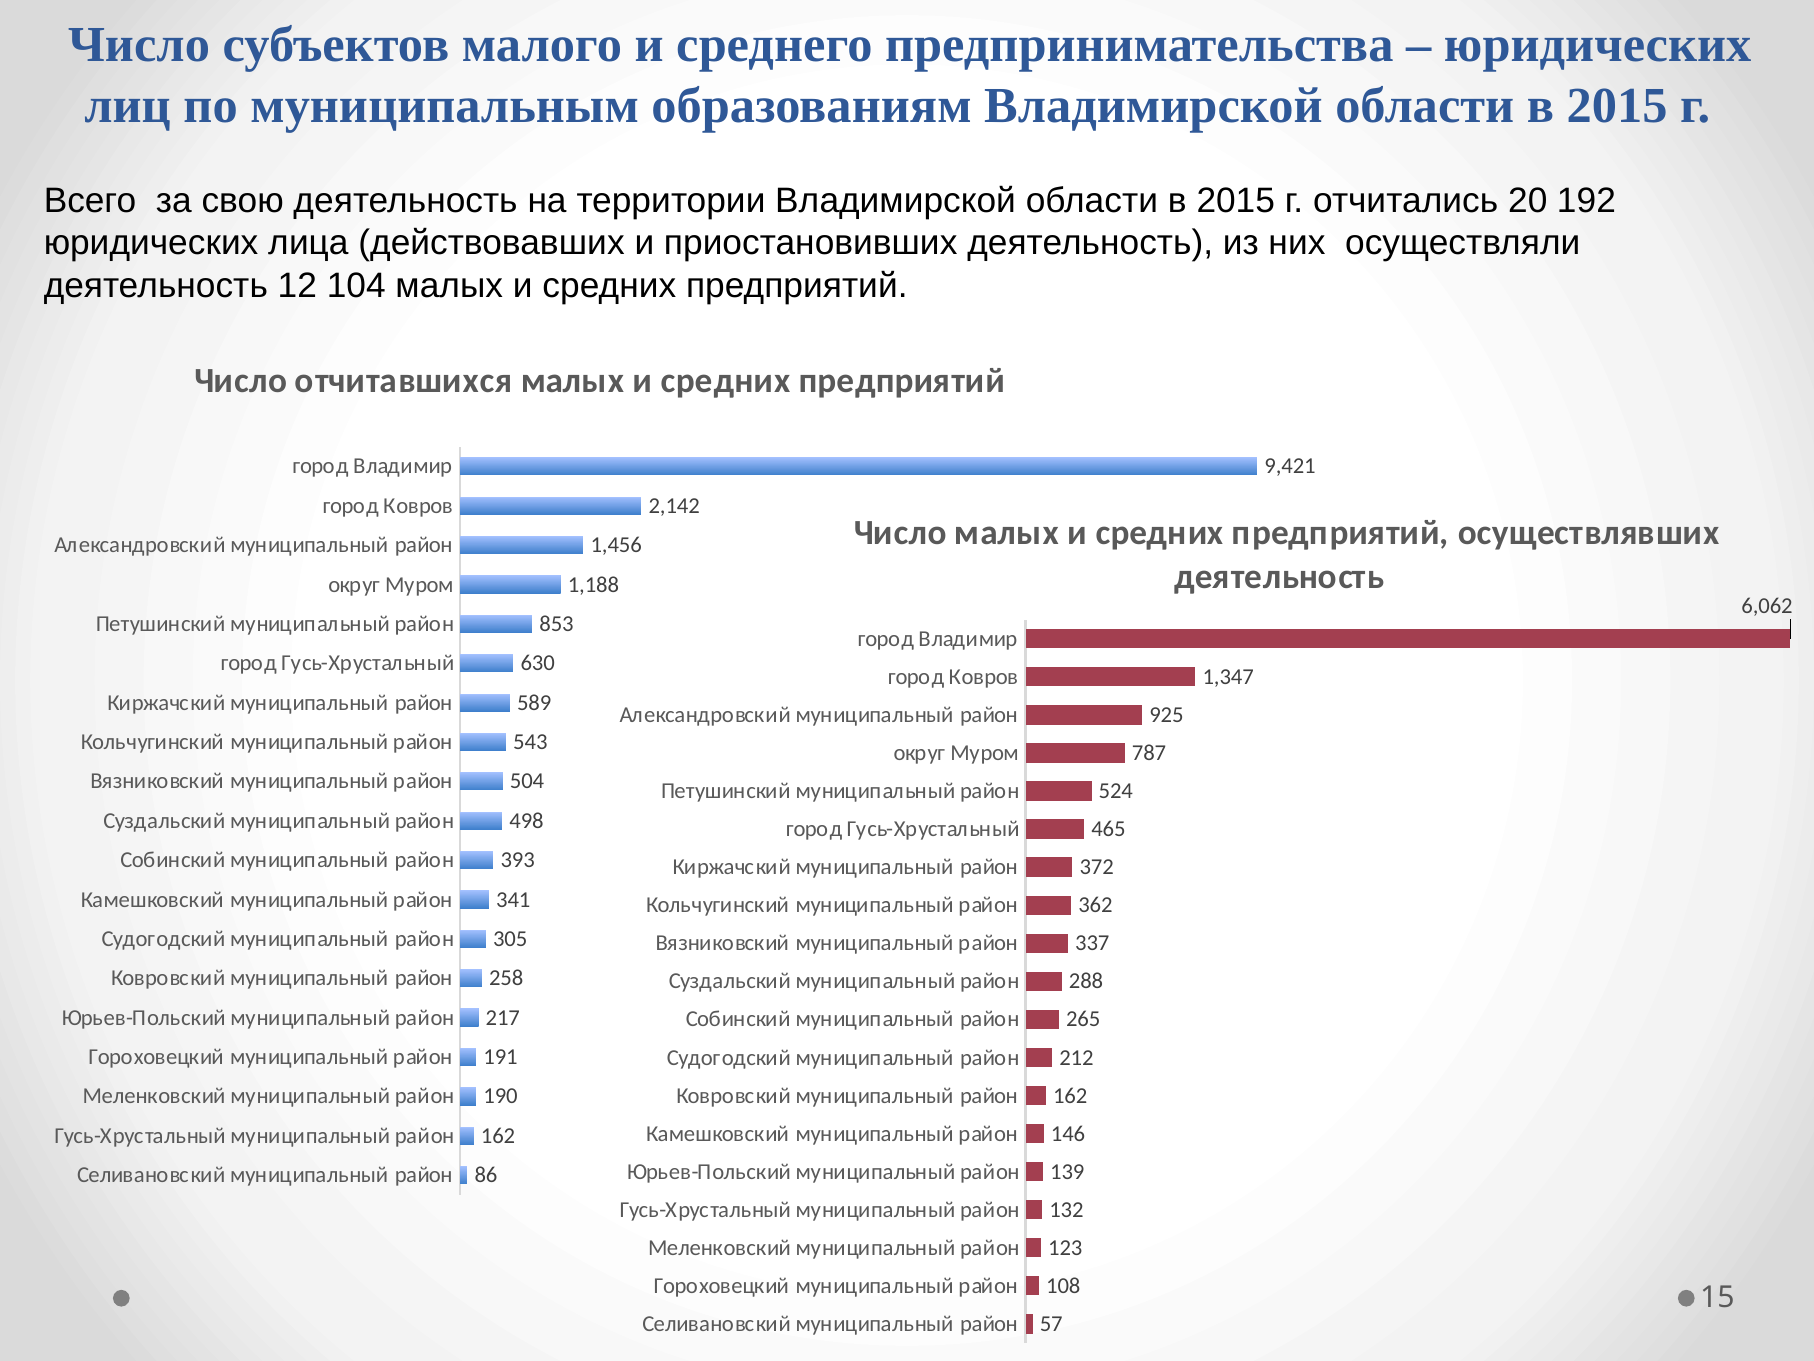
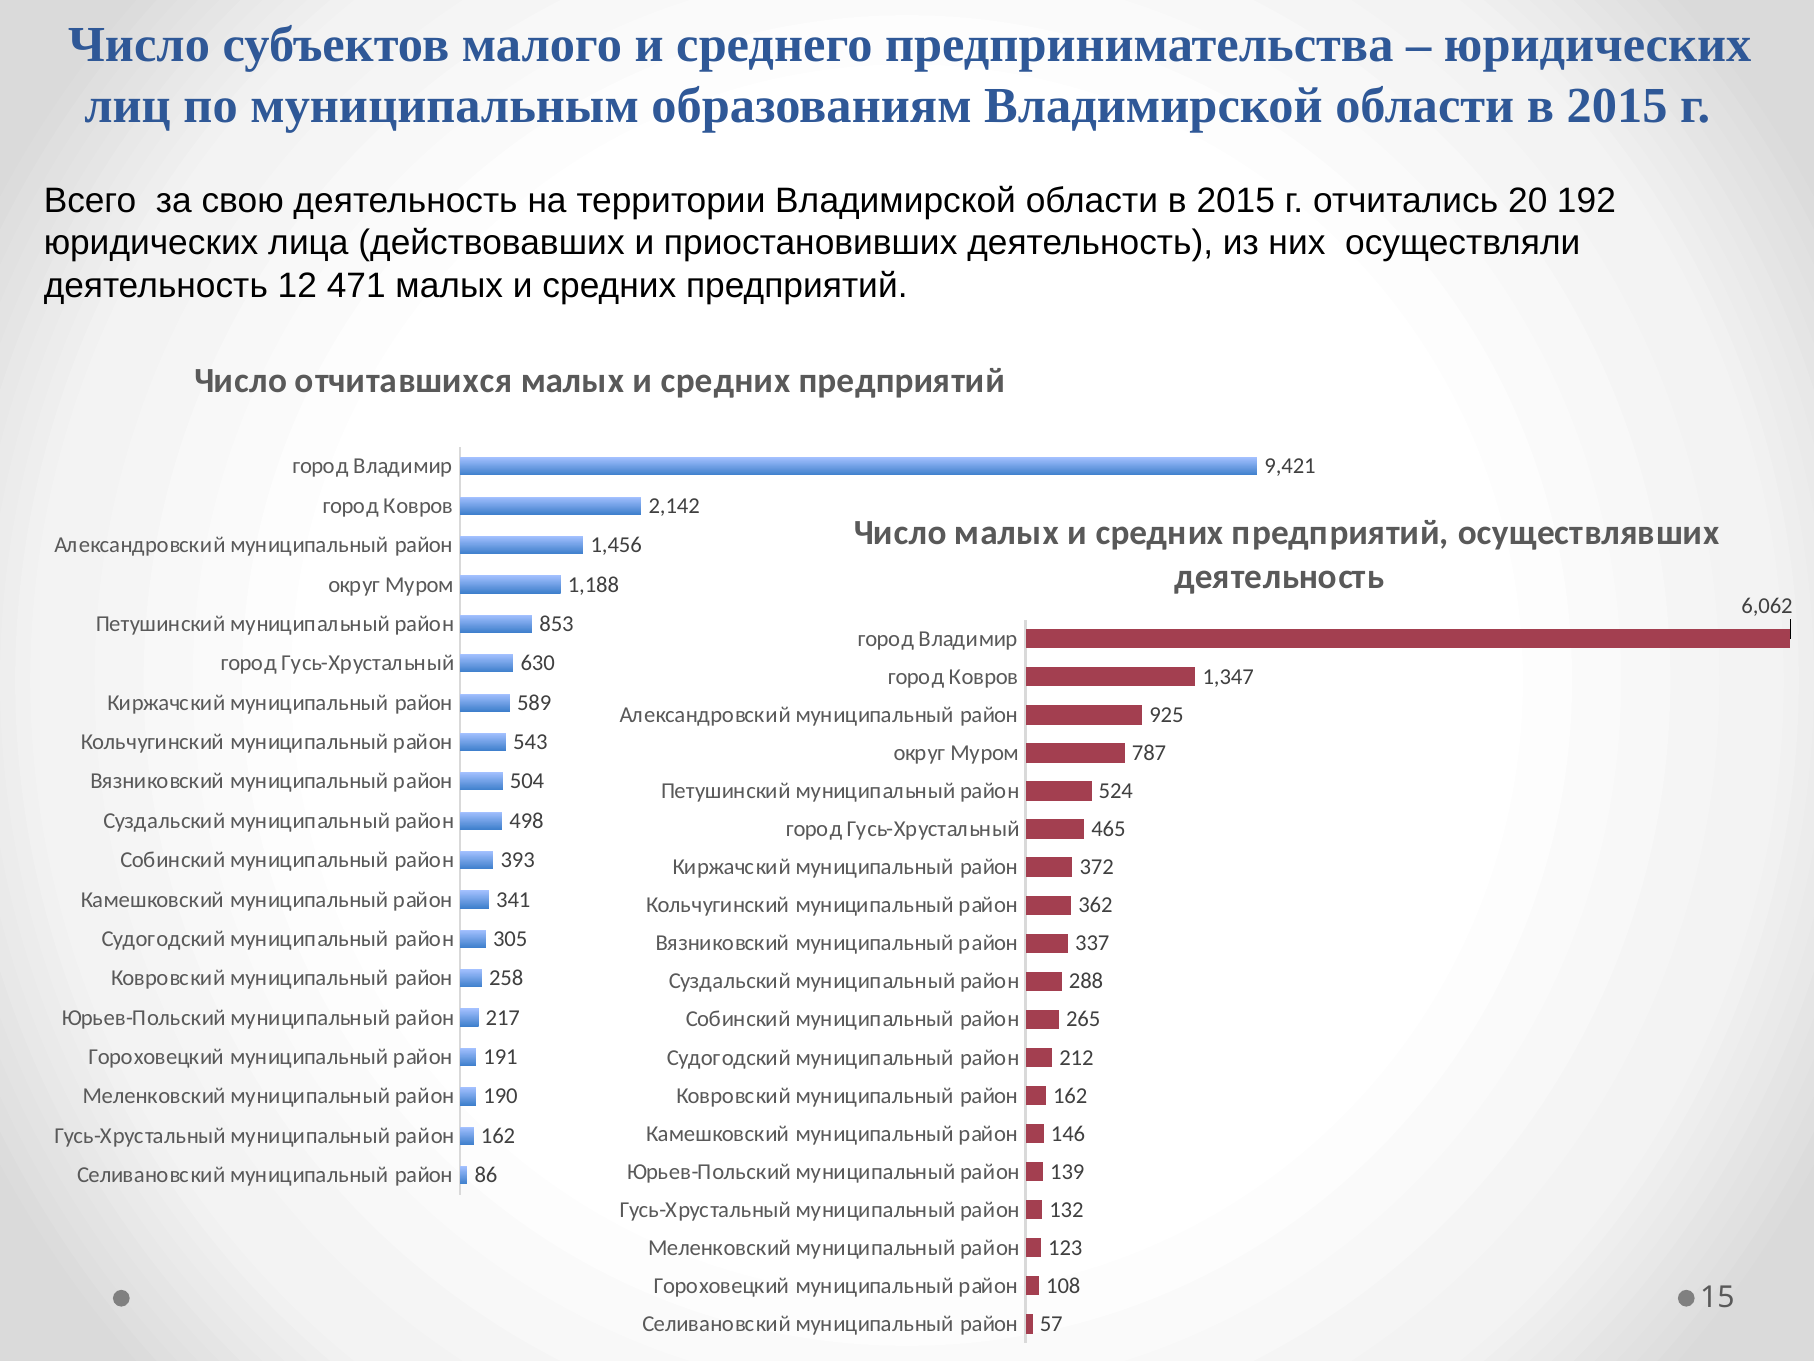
104: 104 -> 471
